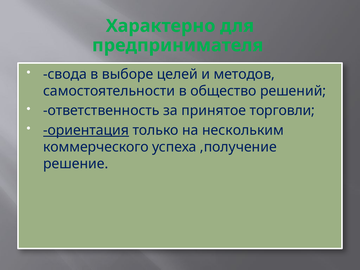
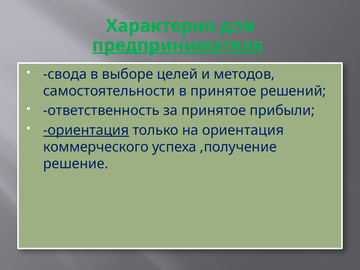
предпринимателя underline: none -> present
в общество: общество -> принятое
торговли: торговли -> прибыли
на нескольким: нескольким -> ориентация
